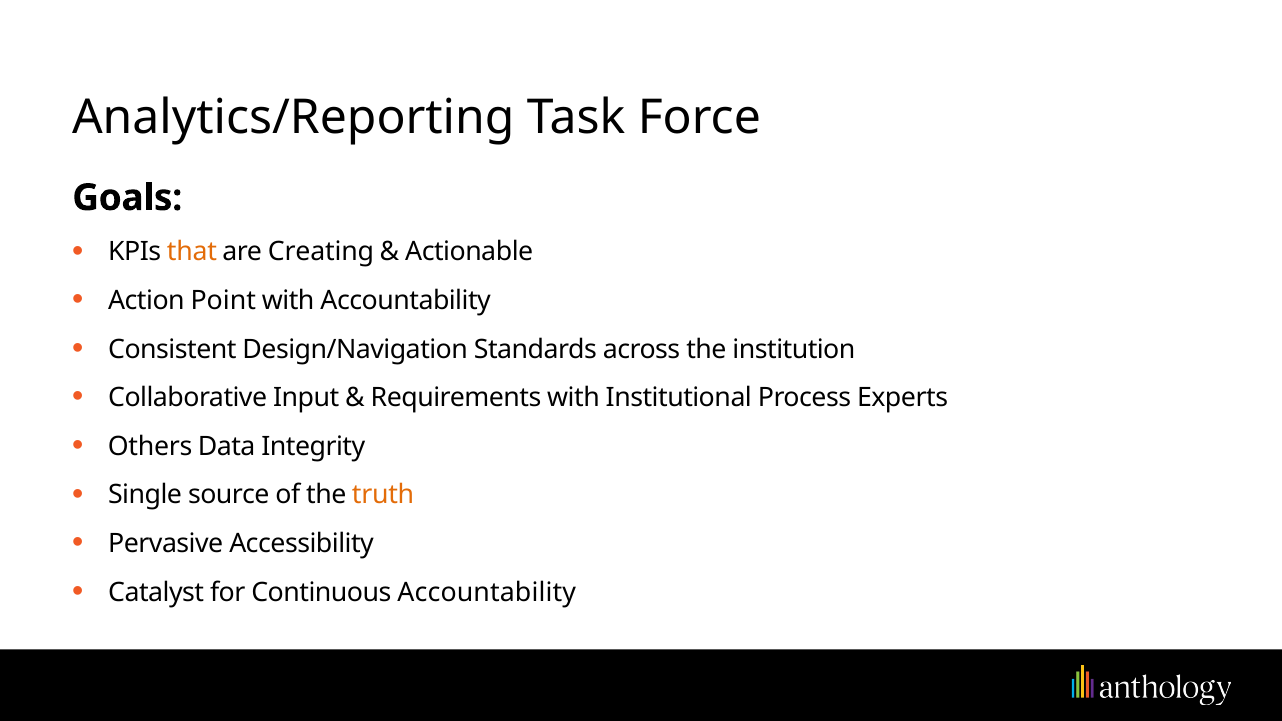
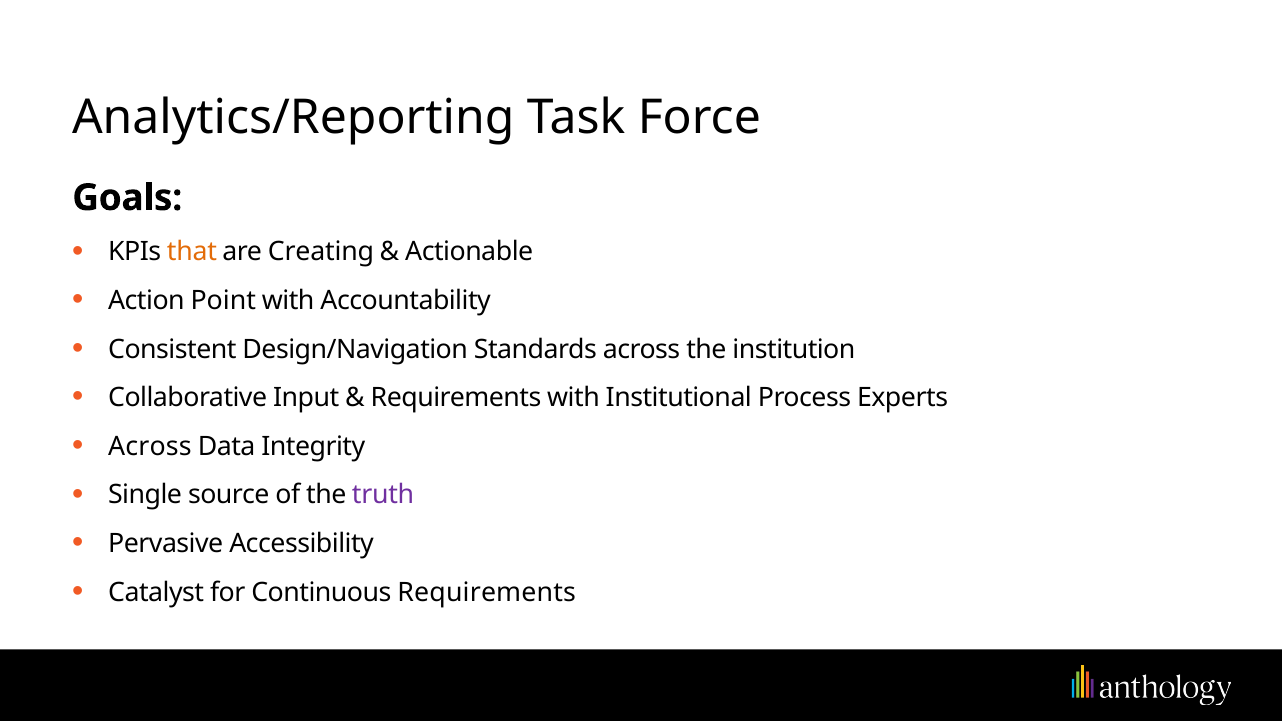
Others at (150, 446): Others -> Across
truth colour: orange -> purple
Continuous Accountability: Accountability -> Requirements
